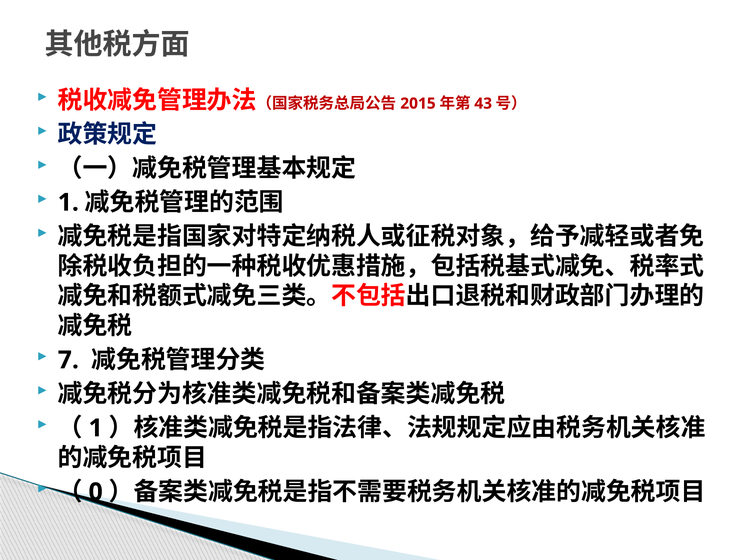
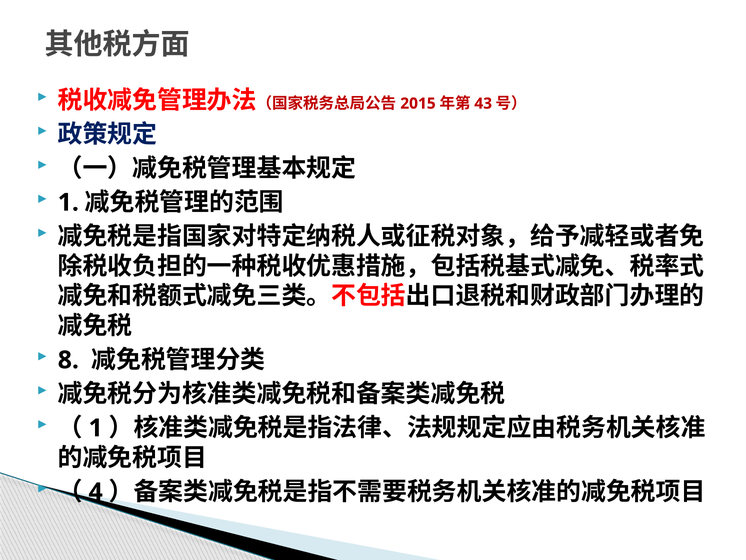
7: 7 -> 8
0: 0 -> 4
